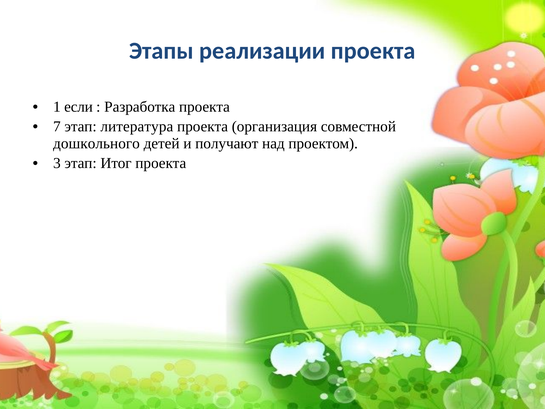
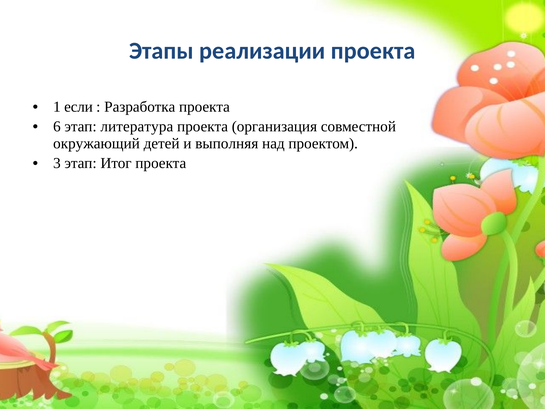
7: 7 -> 6
дошкольного: дошкольного -> окружающий
получают: получают -> выполняя
